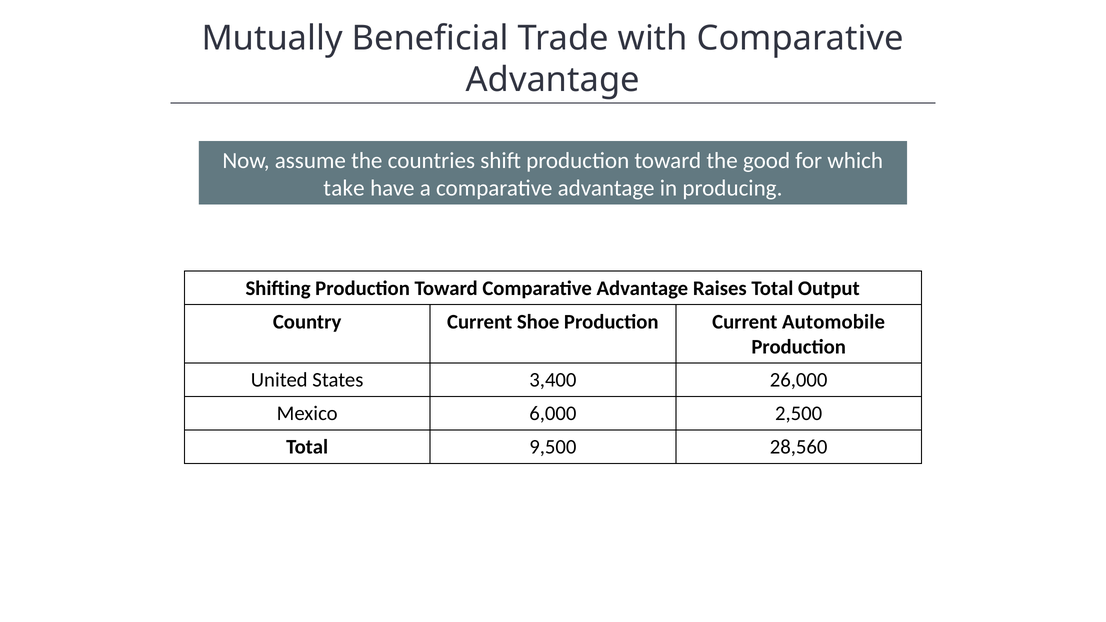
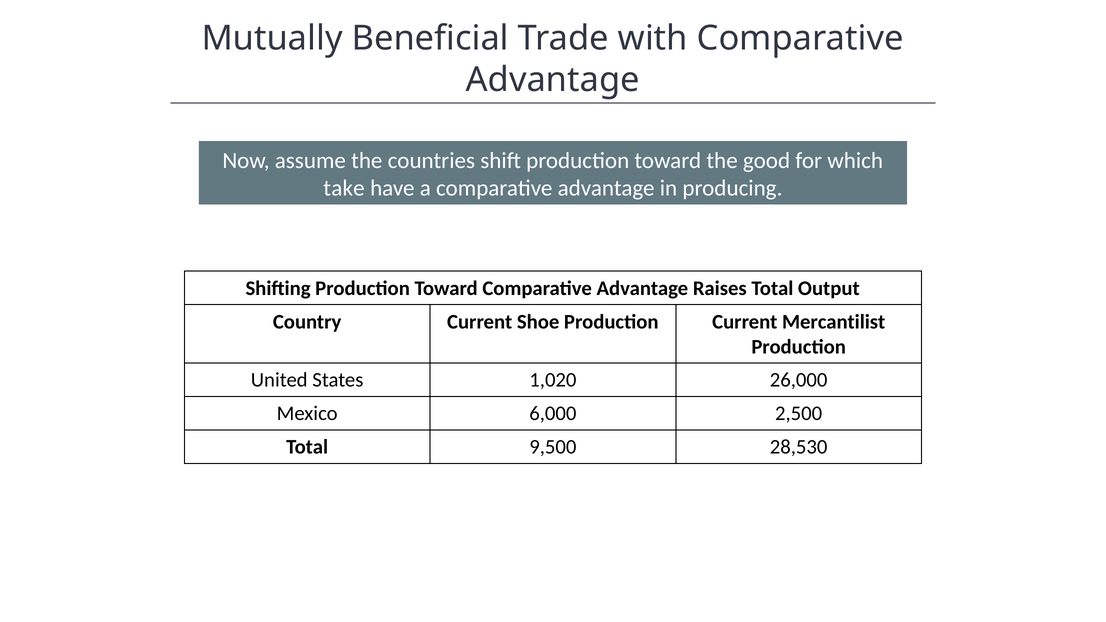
Automobile: Automobile -> Mercantilist
3,400: 3,400 -> 1,020
28,560: 28,560 -> 28,530
